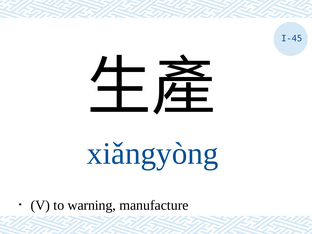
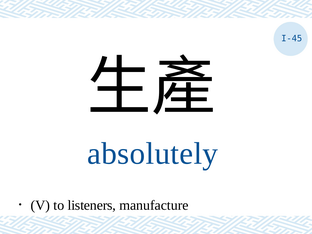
xiǎngyòng: xiǎngyòng -> absolutely
warning: warning -> listeners
